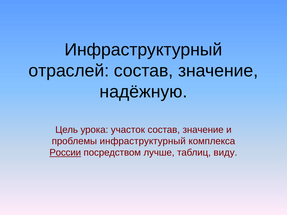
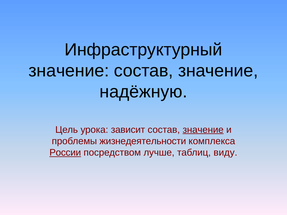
отраслей at (69, 71): отраслей -> значение
участок: участок -> зависит
значение at (203, 130) underline: none -> present
проблемы инфраструктурный: инфраструктурный -> жизнедеятельности
